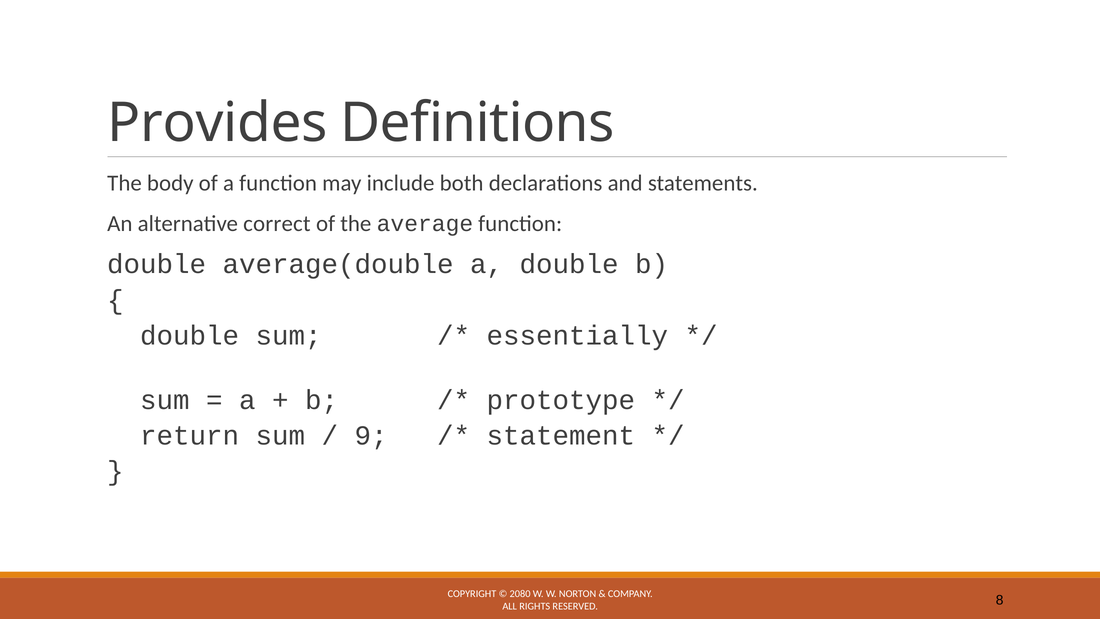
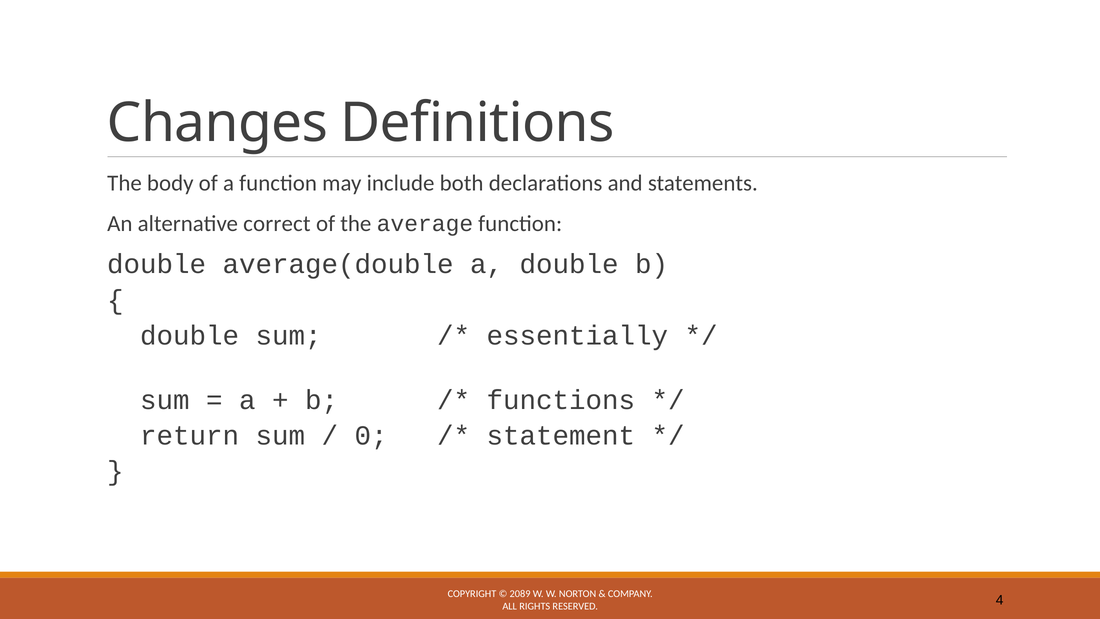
Provides: Provides -> Changes
prototype: prototype -> functions
9: 9 -> 0
2080: 2080 -> 2089
8: 8 -> 4
